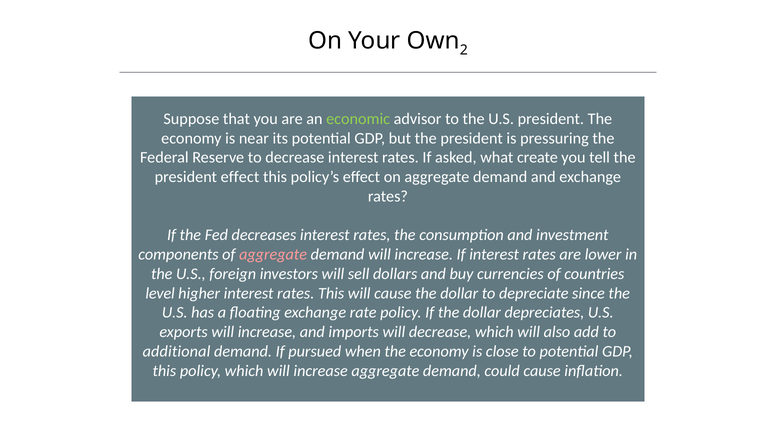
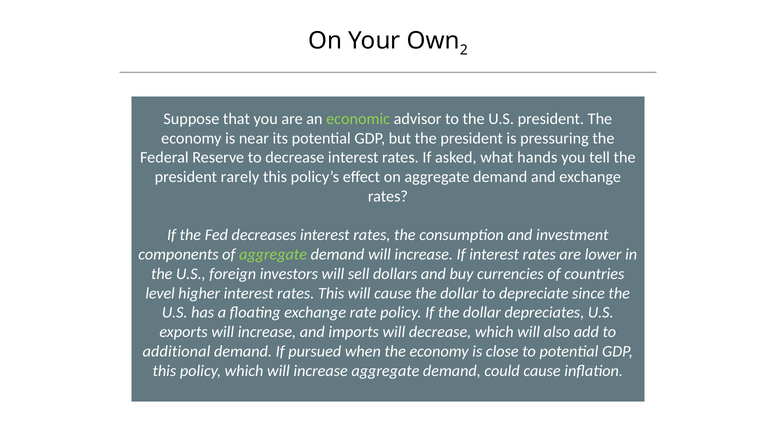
create: create -> hands
president effect: effect -> rarely
aggregate at (273, 255) colour: pink -> light green
